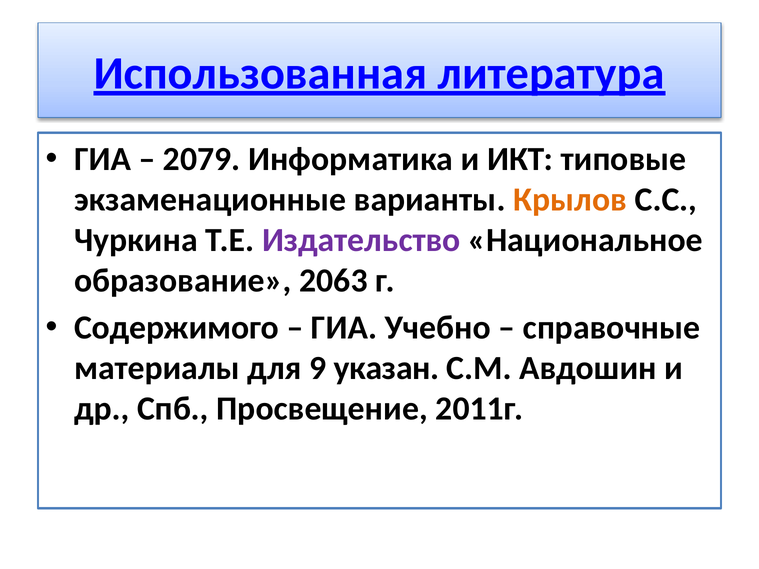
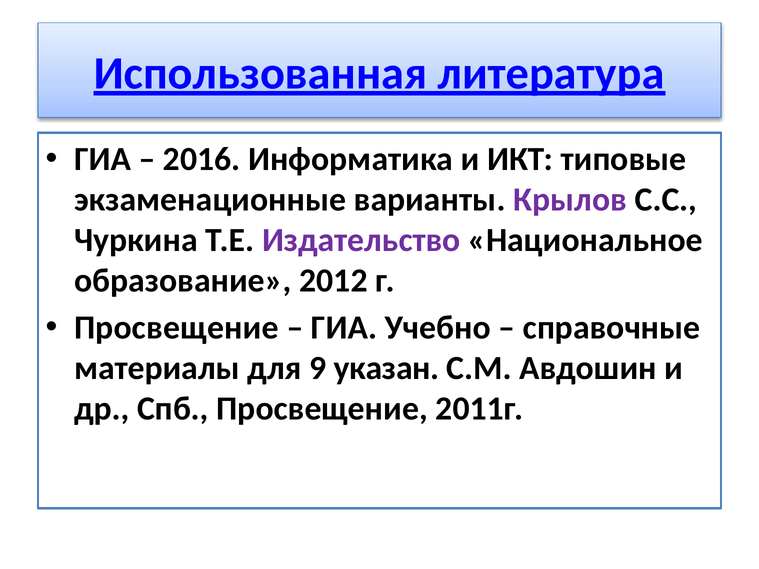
2079: 2079 -> 2016
Крылов colour: orange -> purple
2063: 2063 -> 2012
Содержимого at (177, 328): Содержимого -> Просвещение
